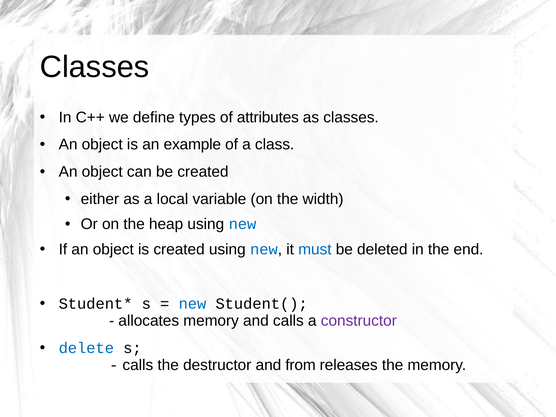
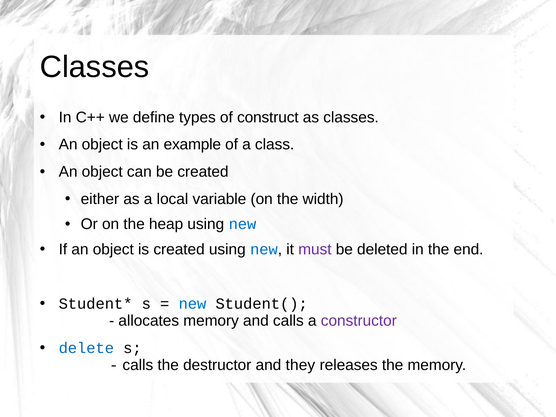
attributes: attributes -> construct
must colour: blue -> purple
from: from -> they
